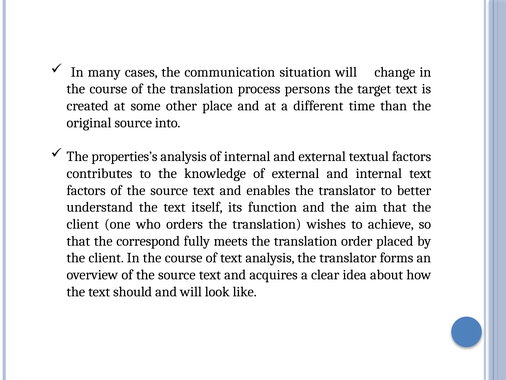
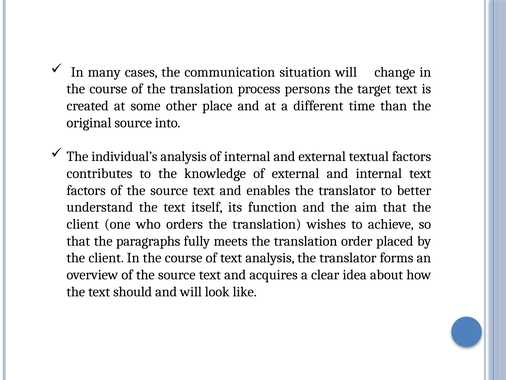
properties’s: properties’s -> individual’s
correspond: correspond -> paragraphs
